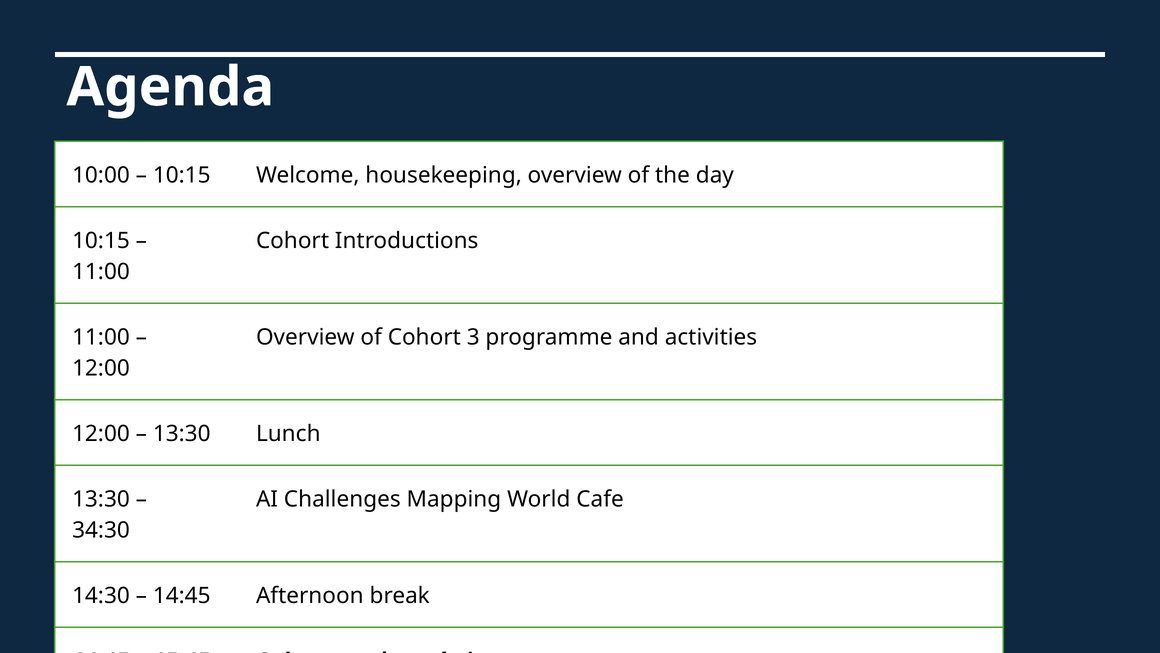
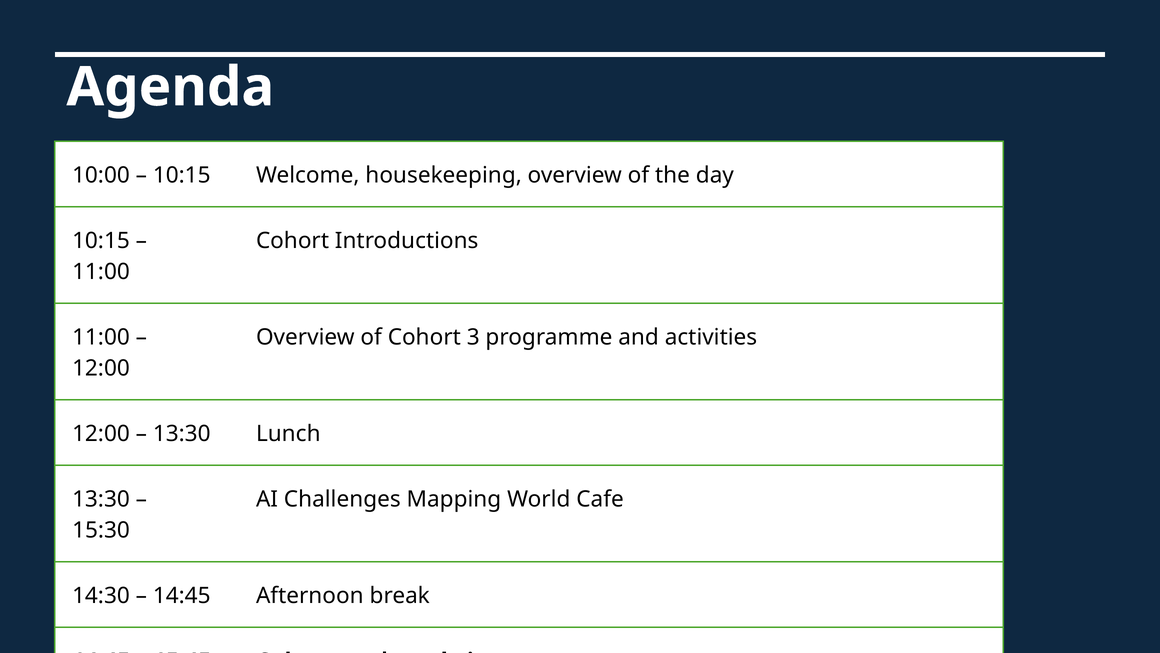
34:30: 34:30 -> 15:30
